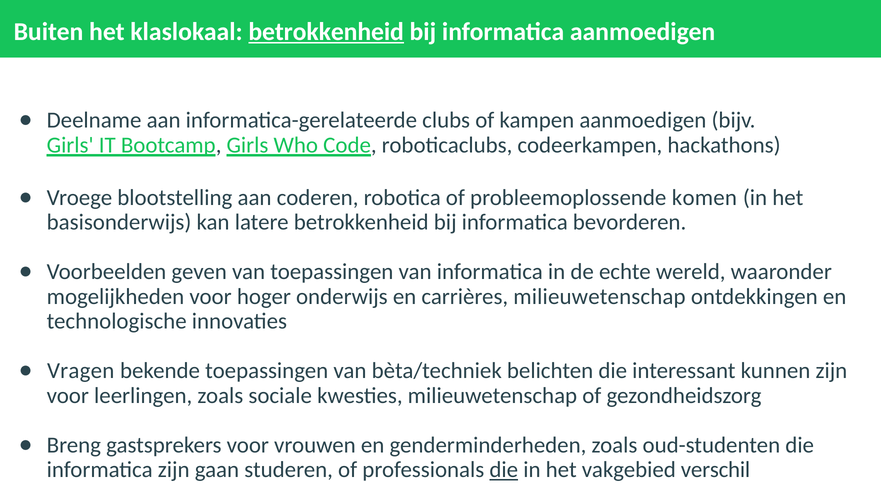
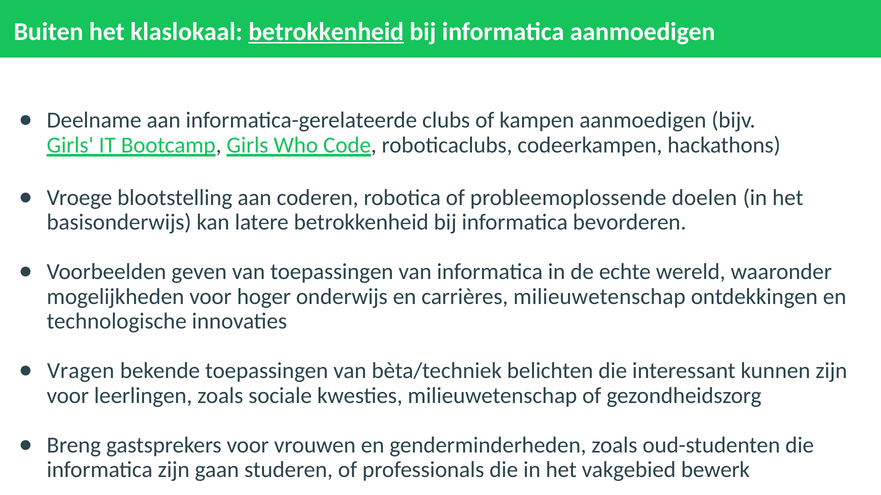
komen: komen -> doelen
die at (504, 470) underline: present -> none
verschil: verschil -> bewerk
